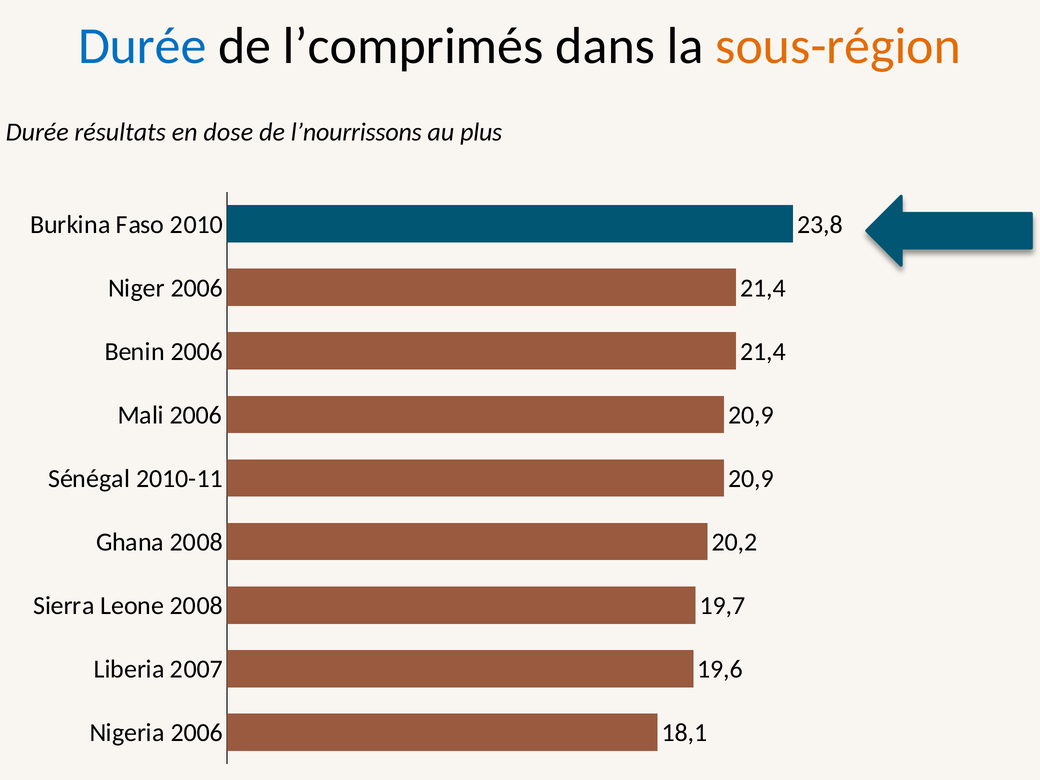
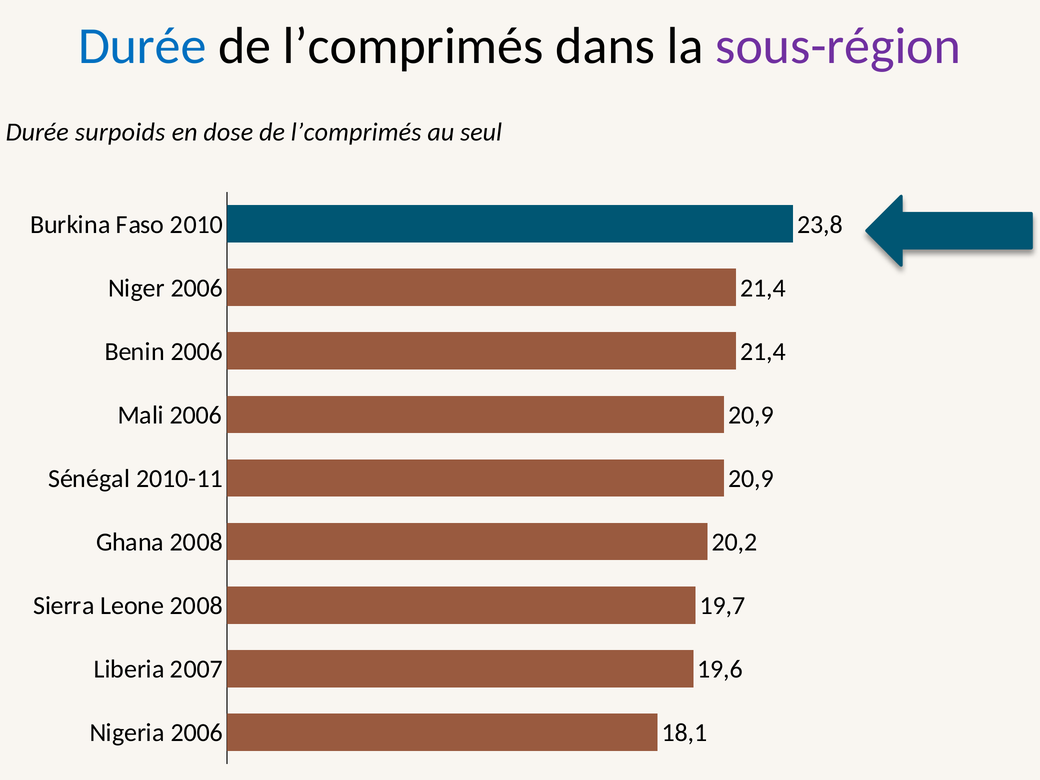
sous-région colour: orange -> purple
résultats: résultats -> surpoids
l’nourrissons at (356, 132): l’nourrissons -> l’comprimés
plus: plus -> seul
